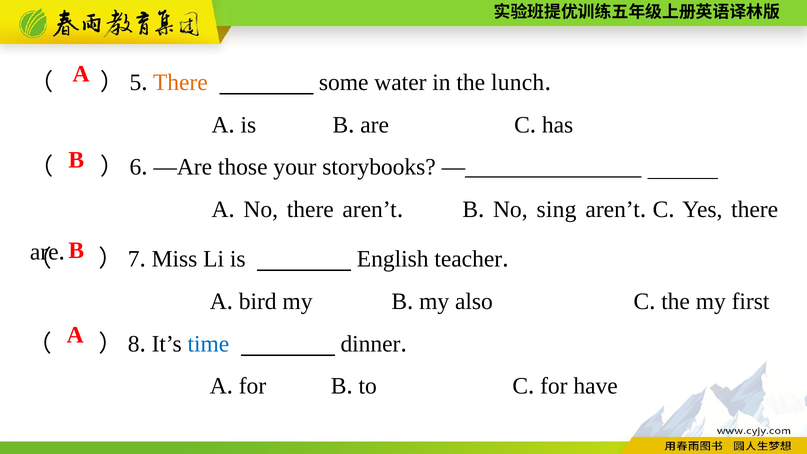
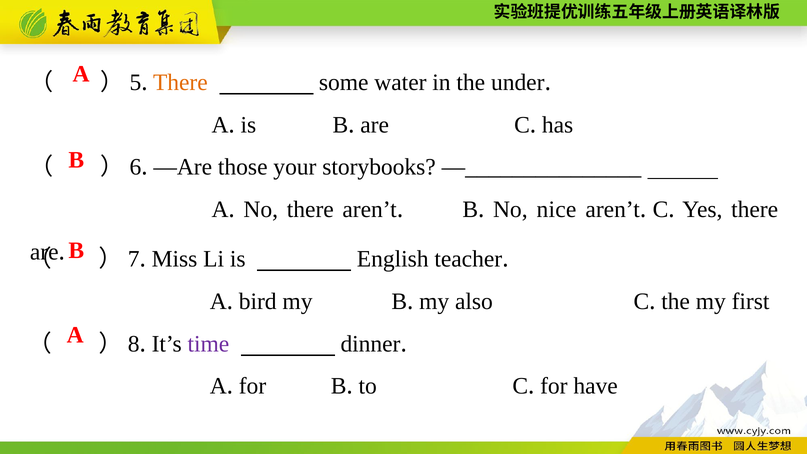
lunch: lunch -> under
sing: sing -> nice
time colour: blue -> purple
